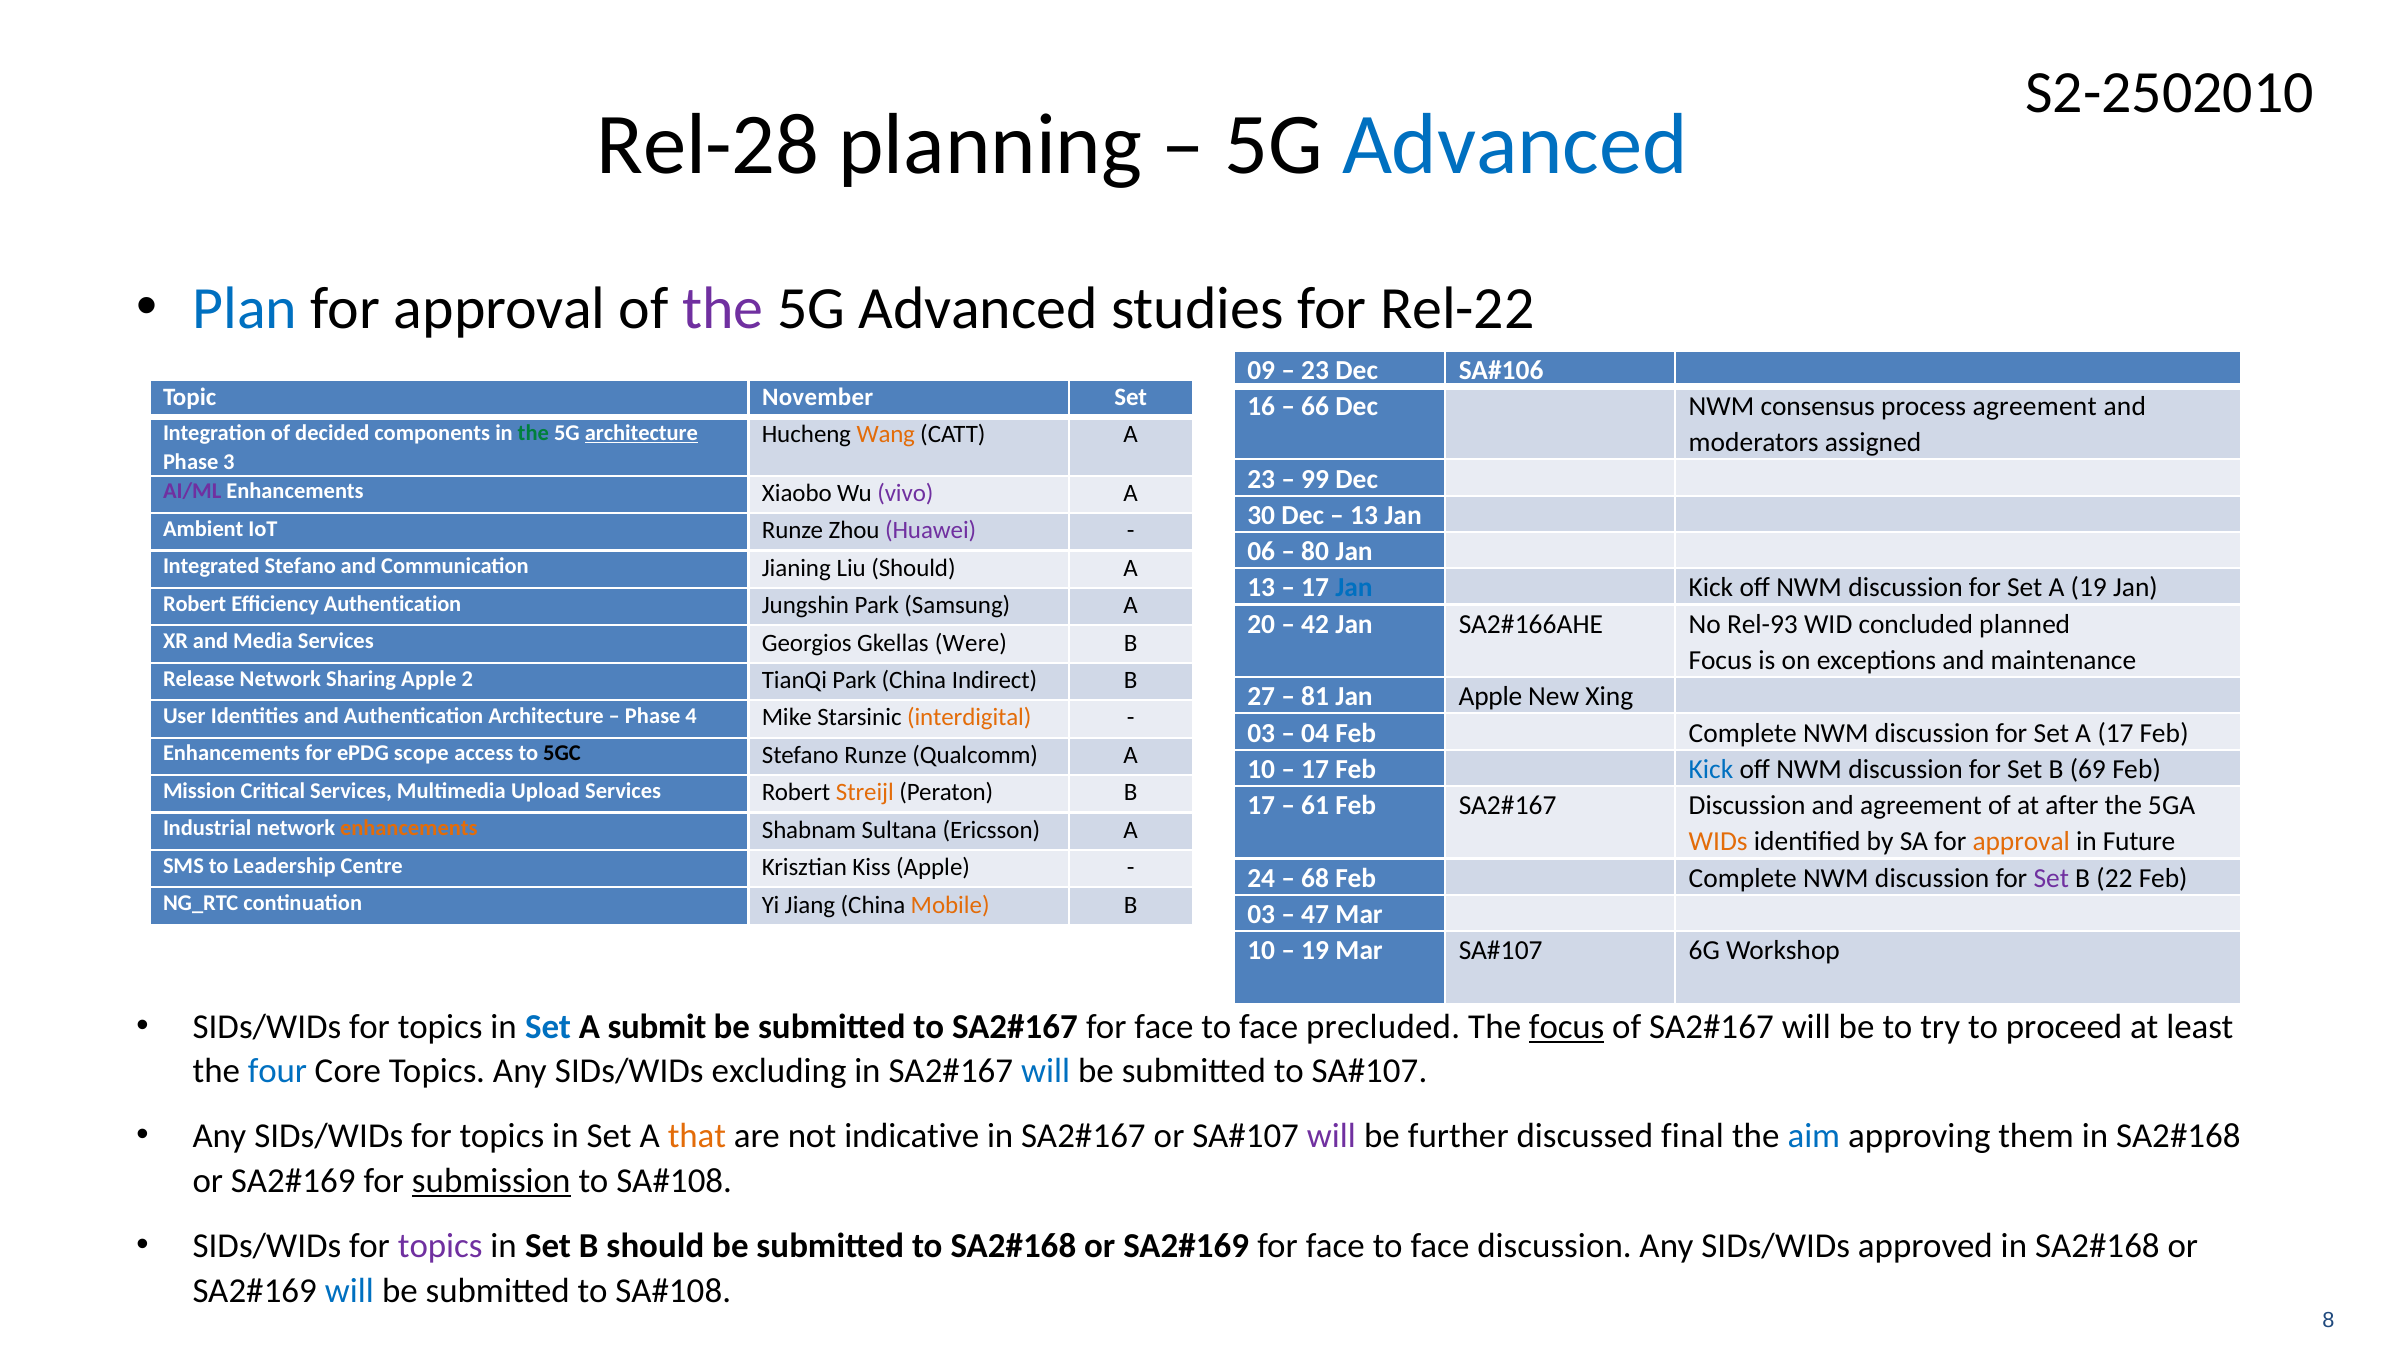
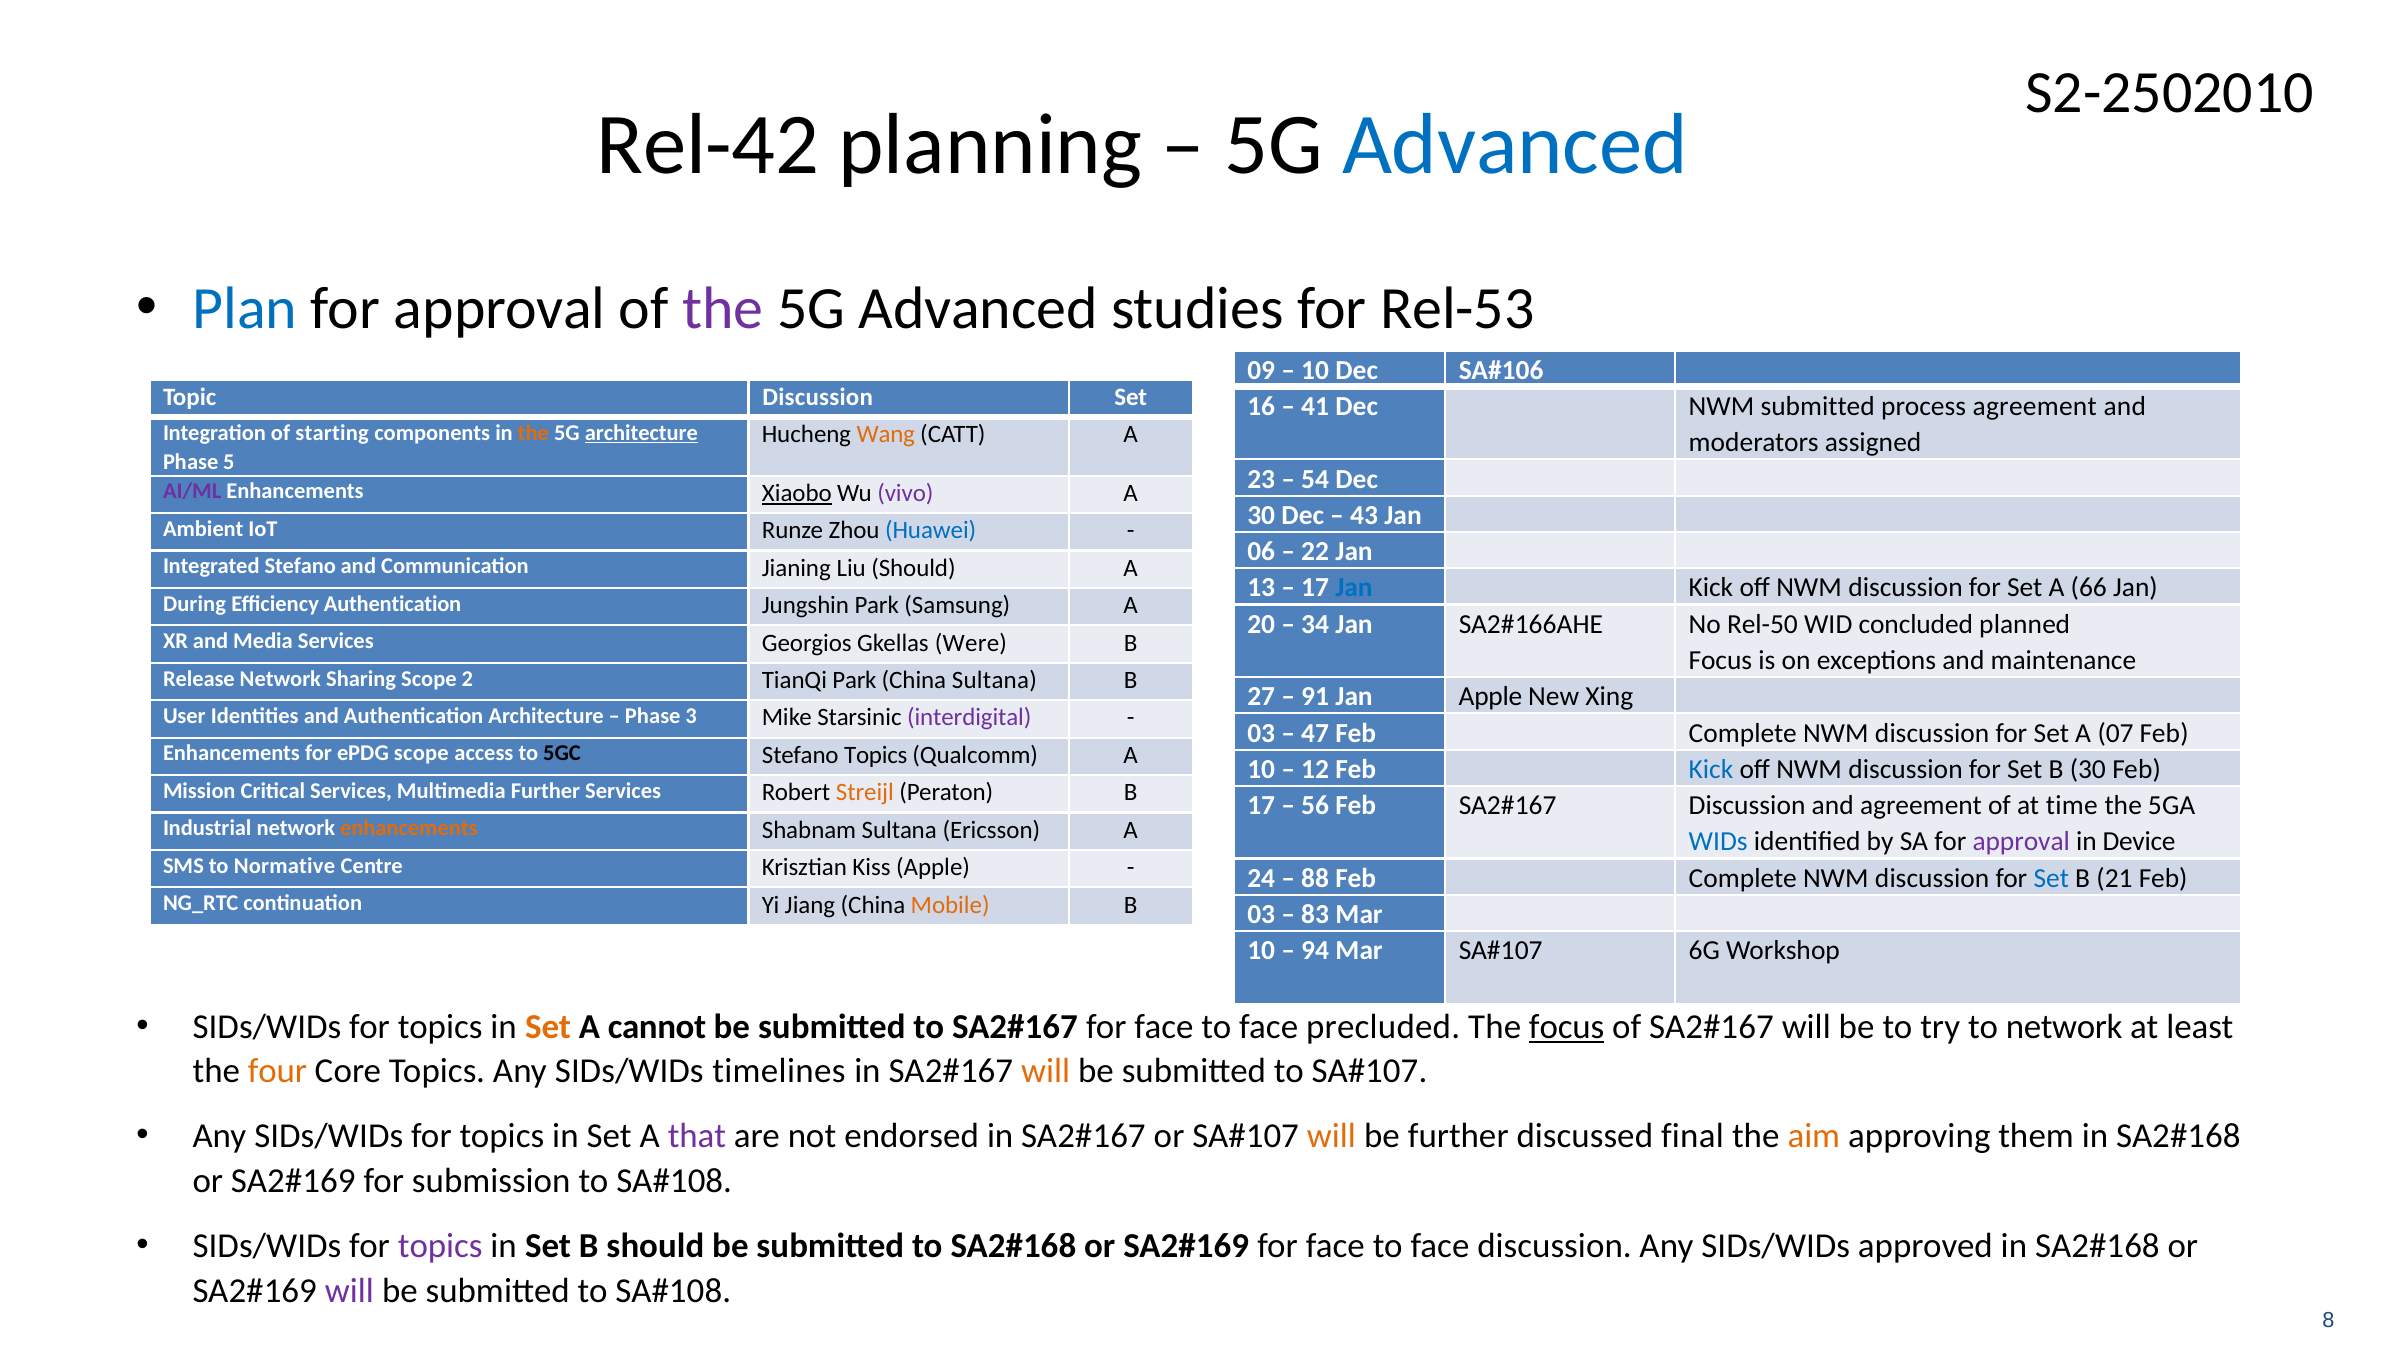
Rel-28: Rel-28 -> Rel-42
Rel-22: Rel-22 -> Rel-53
23 at (1315, 370): 23 -> 10
Topic November: November -> Discussion
66: 66 -> 41
NWM consensus: consensus -> submitted
decided: decided -> starting
the at (533, 433) colour: green -> orange
3: 3 -> 5
99: 99 -> 54
Xiaobo underline: none -> present
13 at (1364, 515): 13 -> 43
Huawei colour: purple -> blue
80: 80 -> 22
A 19: 19 -> 66
Robert at (195, 604): Robert -> During
42: 42 -> 34
Rel-93: Rel-93 -> Rel-50
Sharing Apple: Apple -> Scope
China Indirect: Indirect -> Sultana
81: 81 -> 91
4: 4 -> 3
interdigital colour: orange -> purple
04: 04 -> 47
A 17: 17 -> 07
Stefano Runze: Runze -> Topics
17 at (1315, 769): 17 -> 12
B 69: 69 -> 30
Multimedia Upload: Upload -> Further
61: 61 -> 56
after: after -> time
WIDs colour: orange -> blue
approval at (2021, 842) colour: orange -> purple
Future: Future -> Device
Leadership: Leadership -> Normative
68: 68 -> 88
Set at (2051, 878) colour: purple -> blue
22: 22 -> 21
47: 47 -> 83
19 at (1315, 951): 19 -> 94
Set at (548, 1026) colour: blue -> orange
submit: submit -> cannot
to proceed: proceed -> network
four colour: blue -> orange
excluding: excluding -> timelines
will at (1046, 1071) colour: blue -> orange
that colour: orange -> purple
indicative: indicative -> endorsed
will at (1331, 1136) colour: purple -> orange
aim colour: blue -> orange
submission underline: present -> none
will at (349, 1291) colour: blue -> purple
